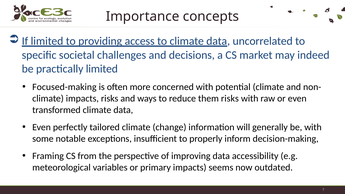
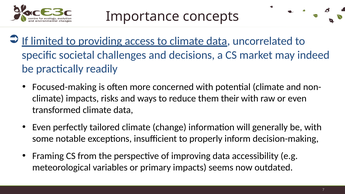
practically limited: limited -> readily
them risks: risks -> their
